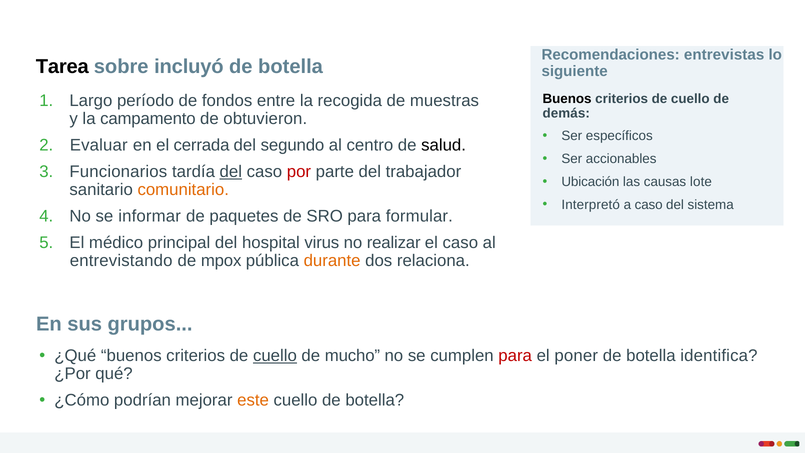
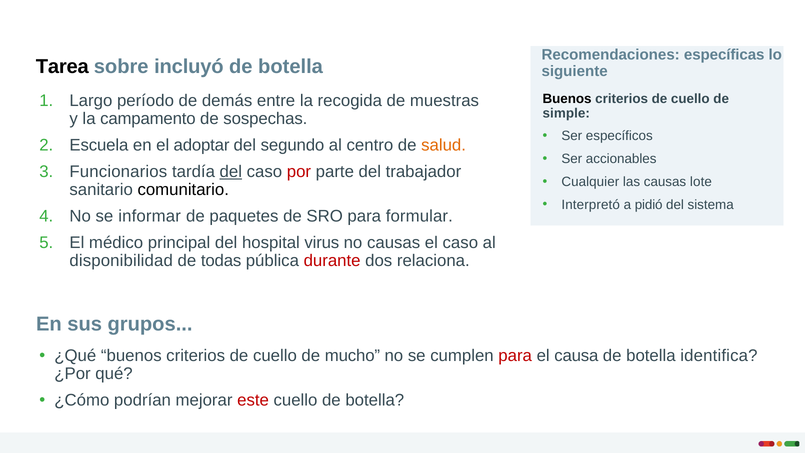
entrevistas: entrevistas -> específicas
fondos: fondos -> demás
demás: demás -> simple
obtuvieron: obtuvieron -> sospechas
Evaluar: Evaluar -> Escuela
cerrada: cerrada -> adoptar
salud colour: black -> orange
Ubicación: Ubicación -> Cualquier
comunitario colour: orange -> black
a caso: caso -> pidió
no realizar: realizar -> causas
entrevistando: entrevistando -> disponibilidad
mpox: mpox -> todas
durante colour: orange -> red
cuello at (275, 356) underline: present -> none
poner: poner -> causa
este colour: orange -> red
